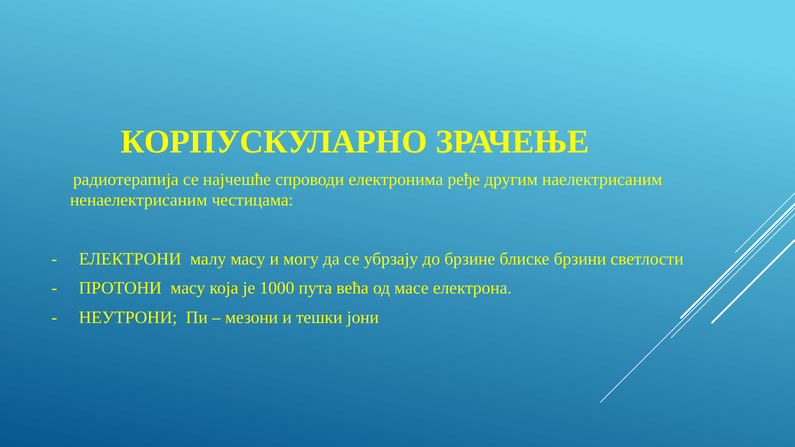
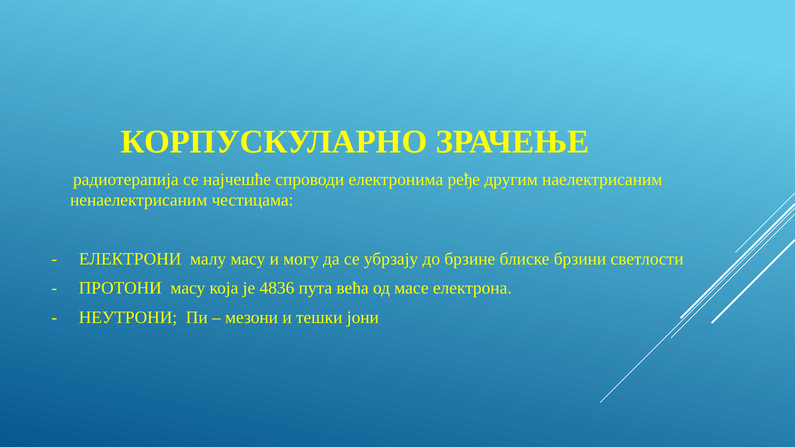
1000: 1000 -> 4836
